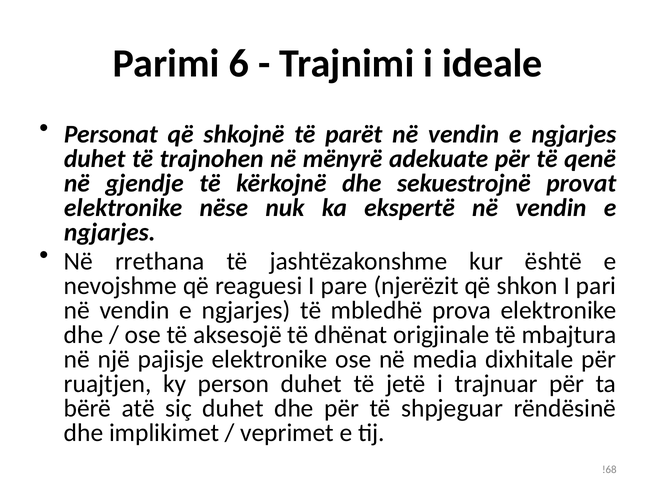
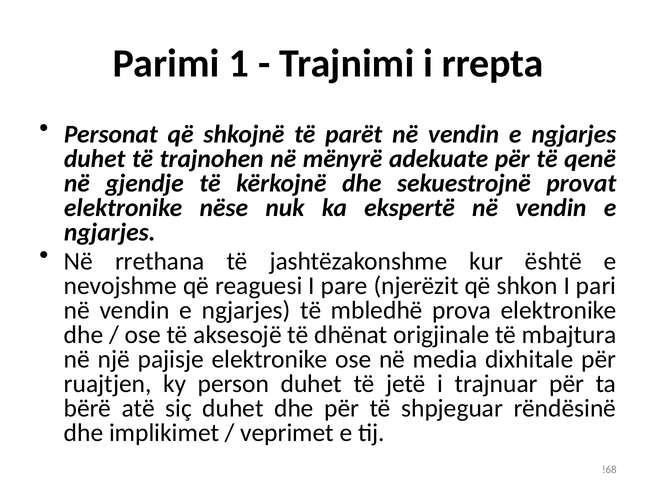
6: 6 -> 1
ideale: ideale -> rrepta
